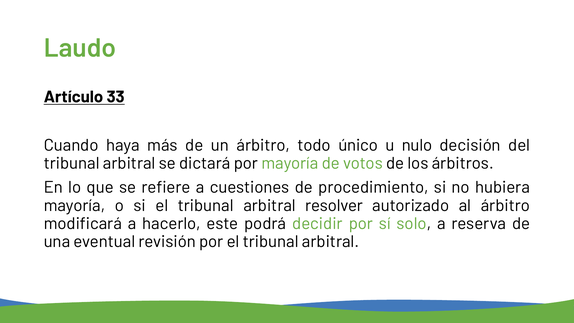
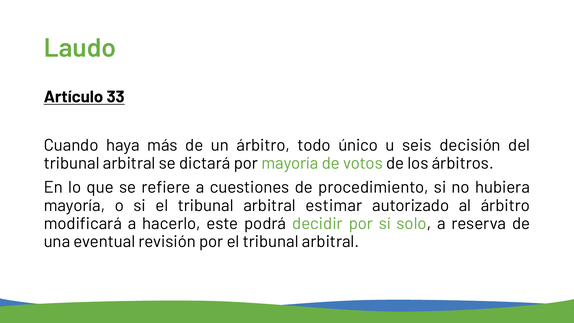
nulo: nulo -> seis
resolver: resolver -> estimar
